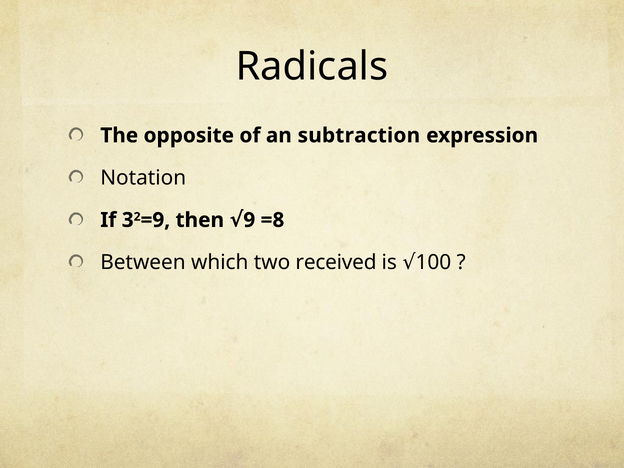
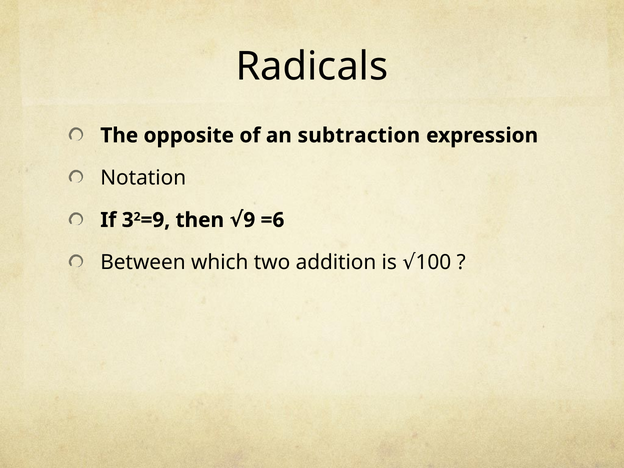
=8: =8 -> =6
received: received -> addition
